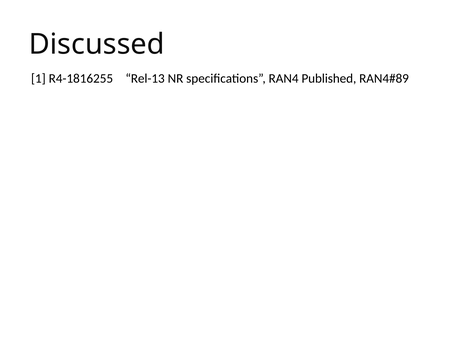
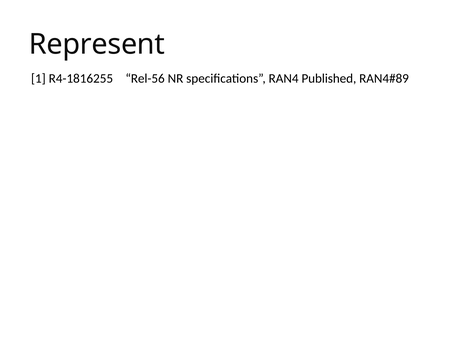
Discussed: Discussed -> Represent
Rel-13: Rel-13 -> Rel-56
